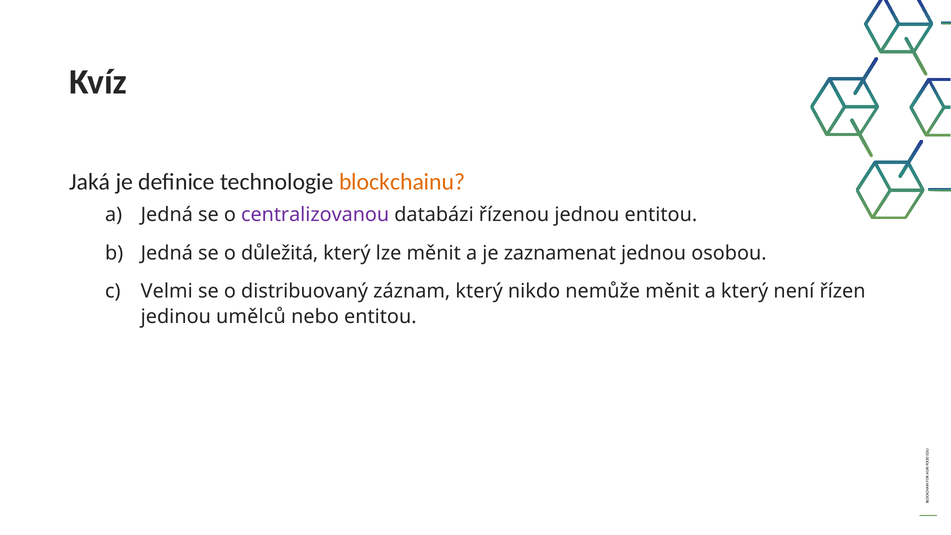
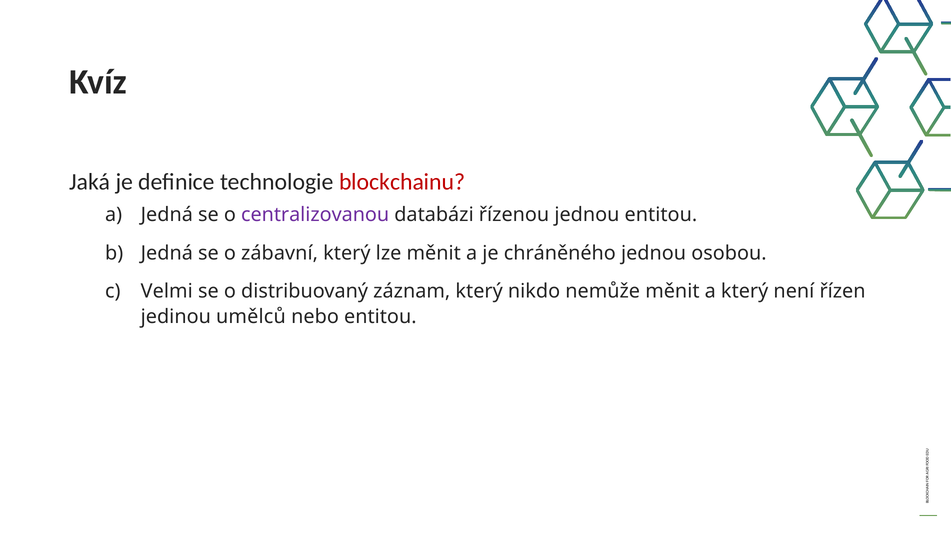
blockchainu colour: orange -> red
důležitá: důležitá -> zábavní
zaznamenat: zaznamenat -> chráněného
